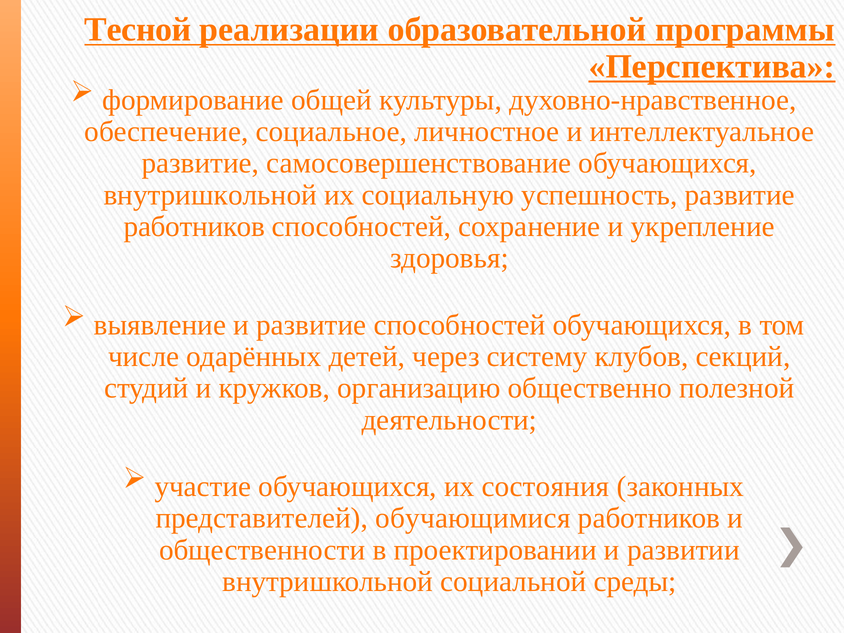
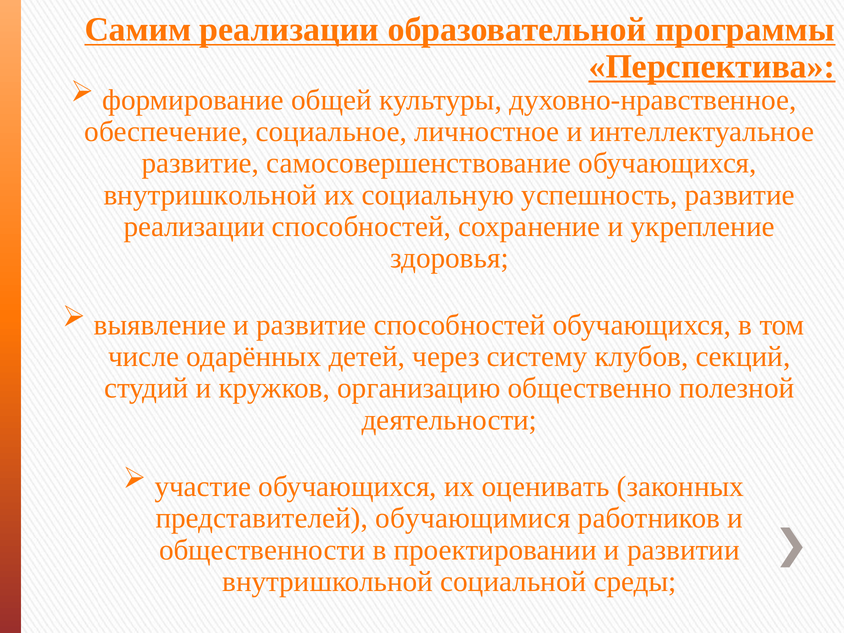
Тесной: Тесной -> Самим
работников at (194, 227): работников -> реализации
состояния: состояния -> оценивать
